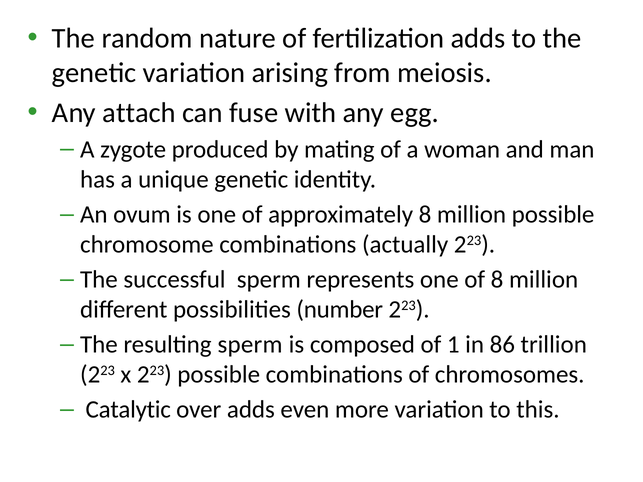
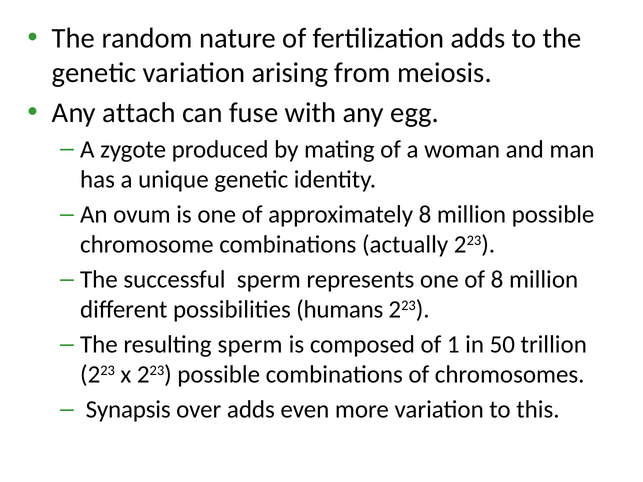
number: number -> humans
86: 86 -> 50
Catalytic: Catalytic -> Synapsis
